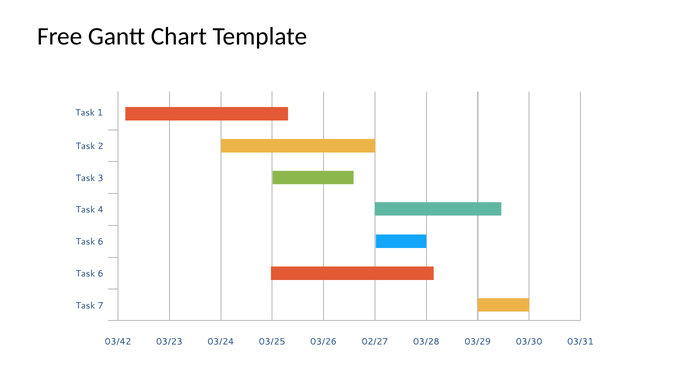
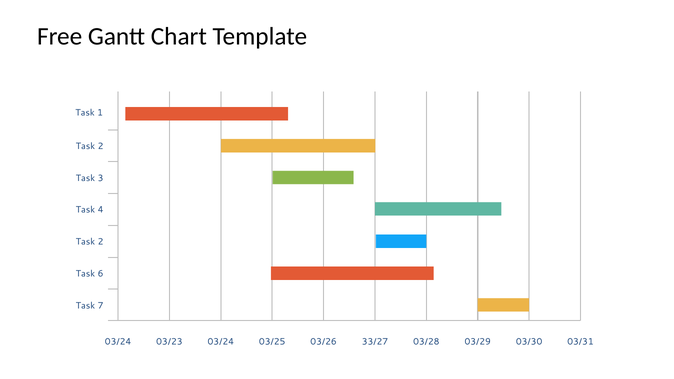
6 at (101, 242): 6 -> 2
03/42 at (118, 342): 03/42 -> 03/24
02/27: 02/27 -> 33/27
